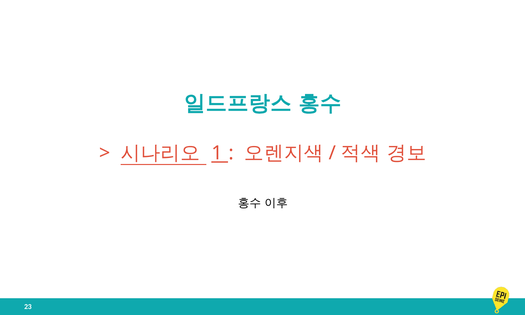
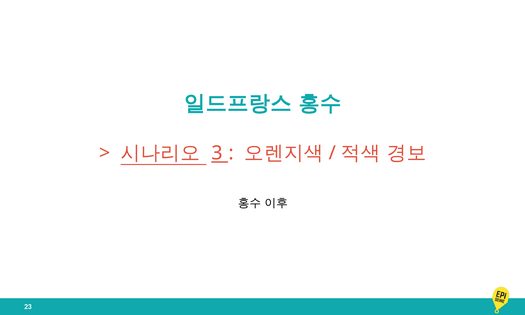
1: 1 -> 3
